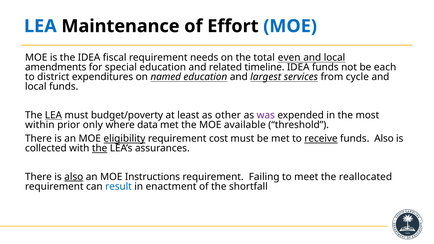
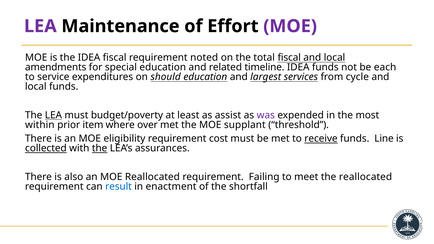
LEA at (40, 26) colour: blue -> purple
MOE at (290, 26) colour: blue -> purple
needs: needs -> noted
total even: even -> fiscal
district: district -> service
named: named -> should
other: other -> assist
only: only -> item
data: data -> over
available: available -> supplant
eligibility underline: present -> none
funds Also: Also -> Line
collected underline: none -> present
also at (74, 177) underline: present -> none
MOE Instructions: Instructions -> Reallocated
